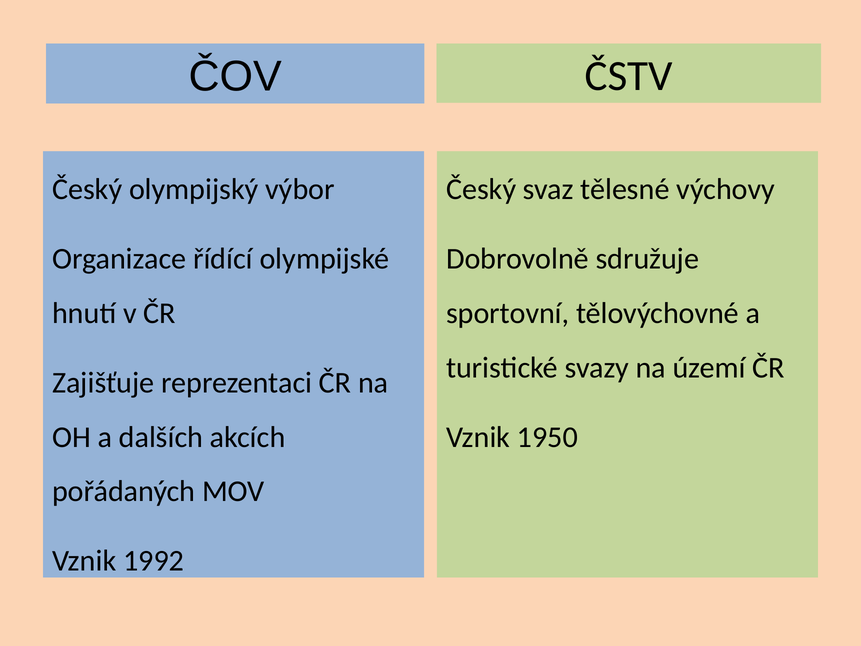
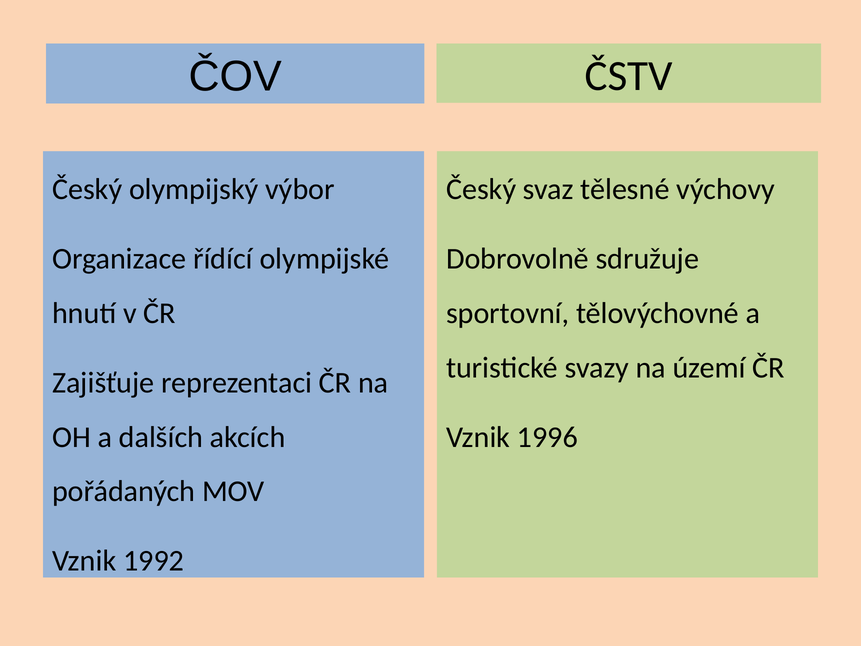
1950: 1950 -> 1996
